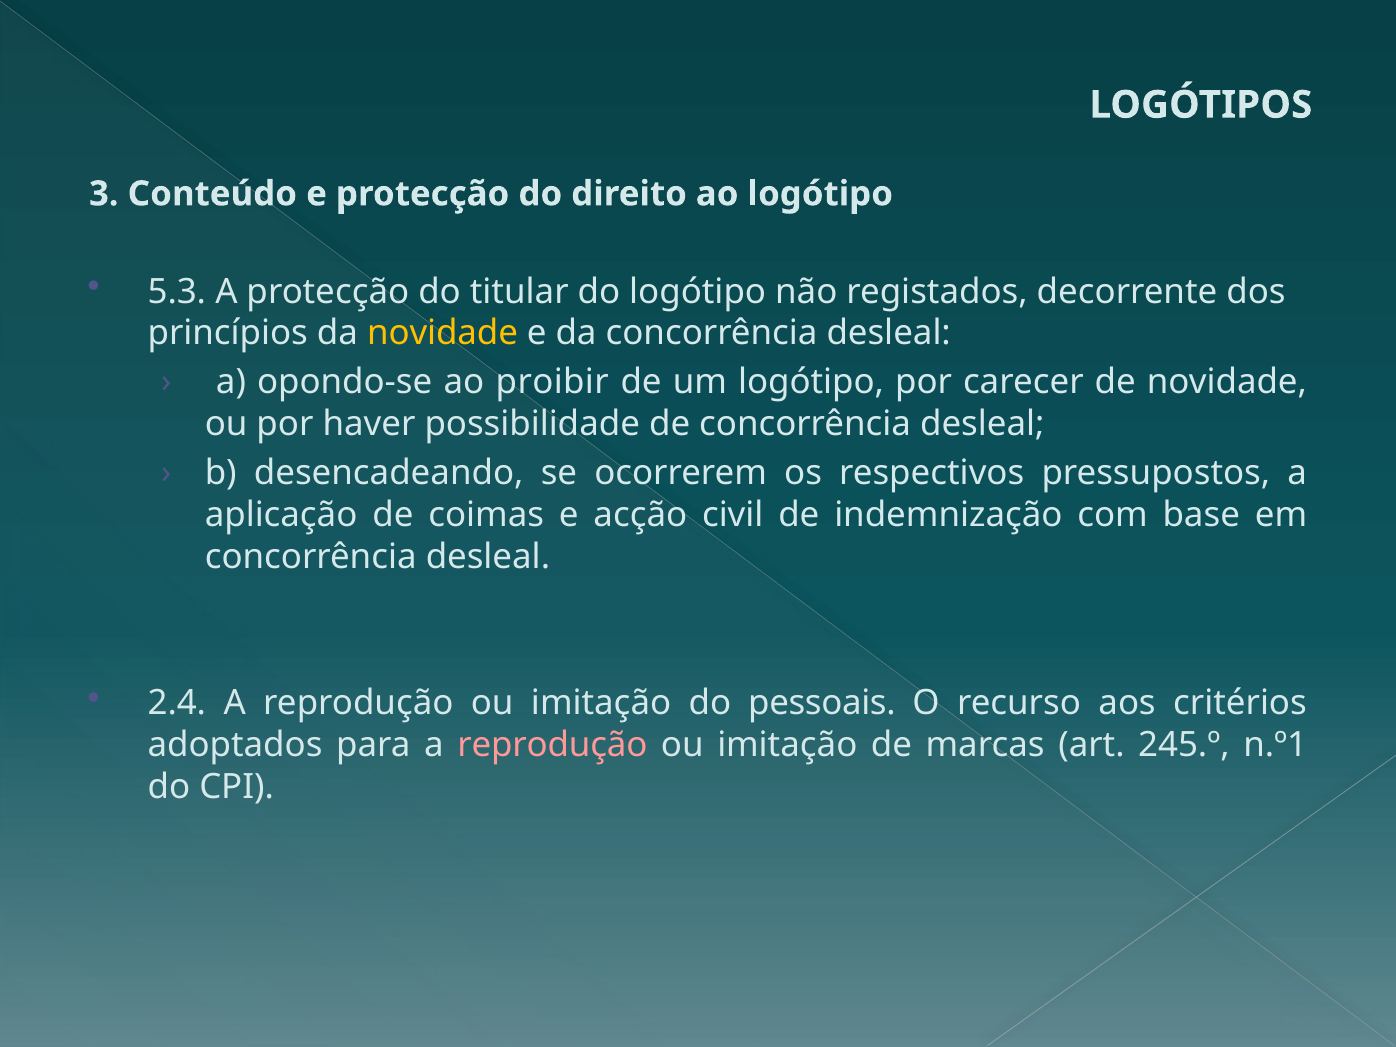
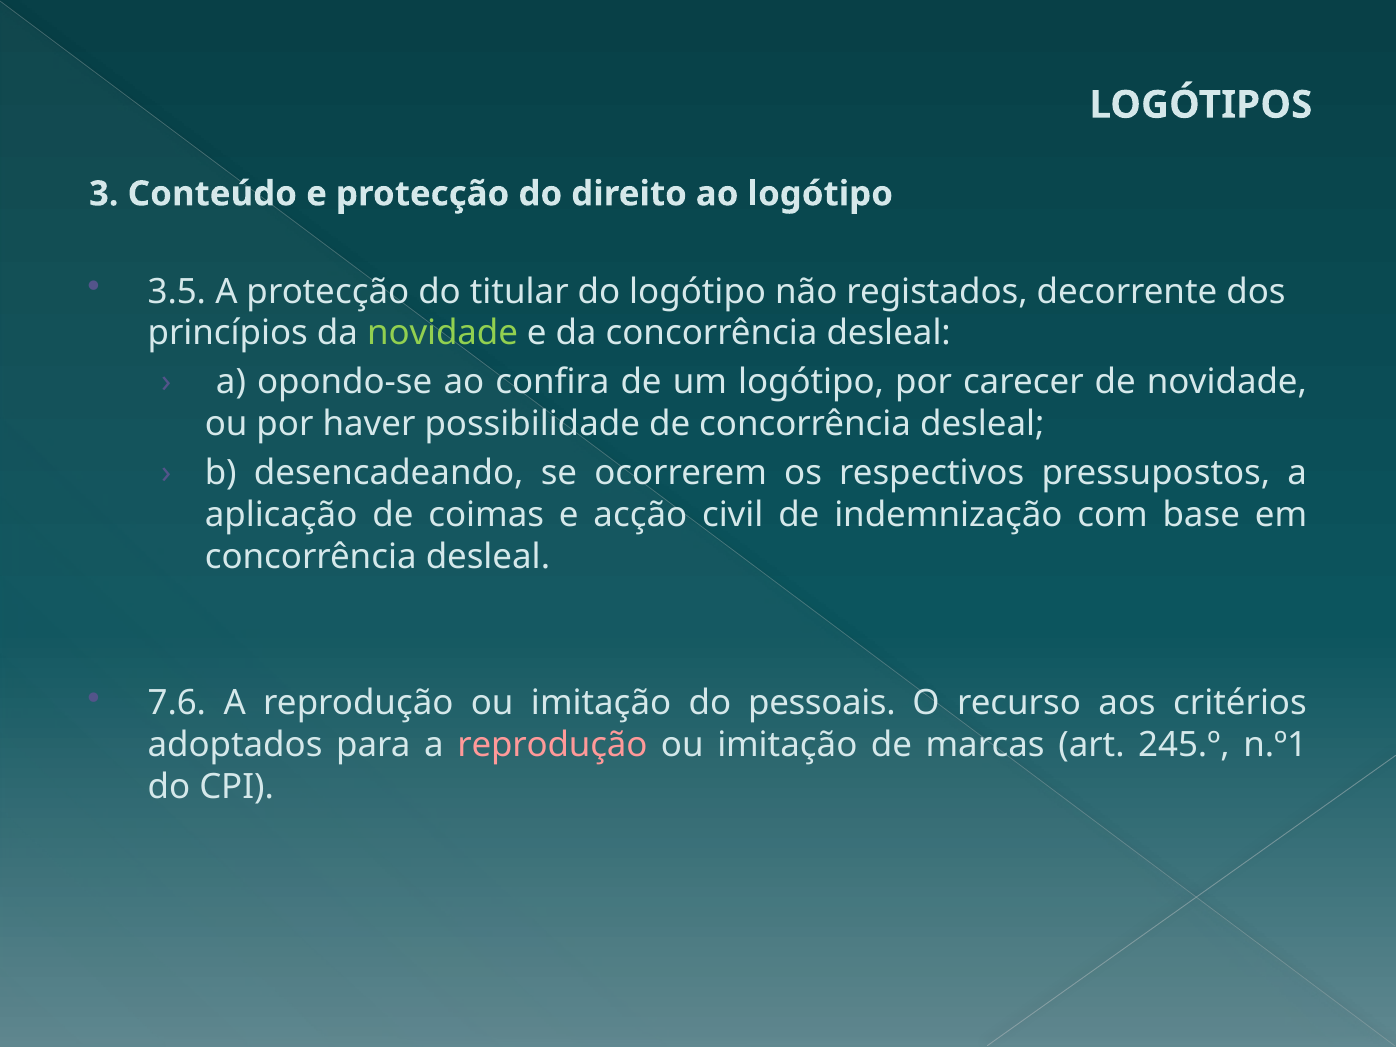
5.3: 5.3 -> 3.5
novidade at (443, 333) colour: yellow -> light green
proibir: proibir -> confira
2.4: 2.4 -> 7.6
